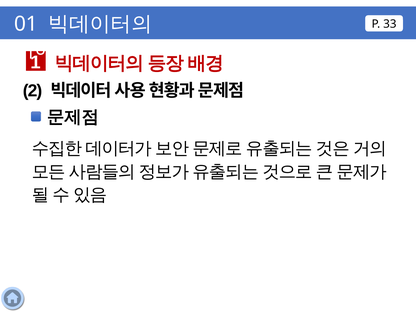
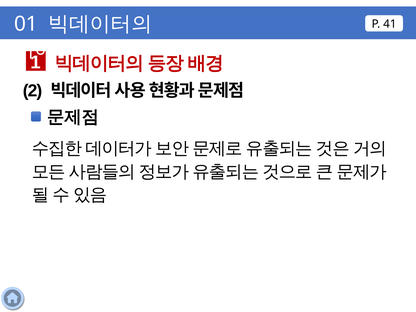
33: 33 -> 41
